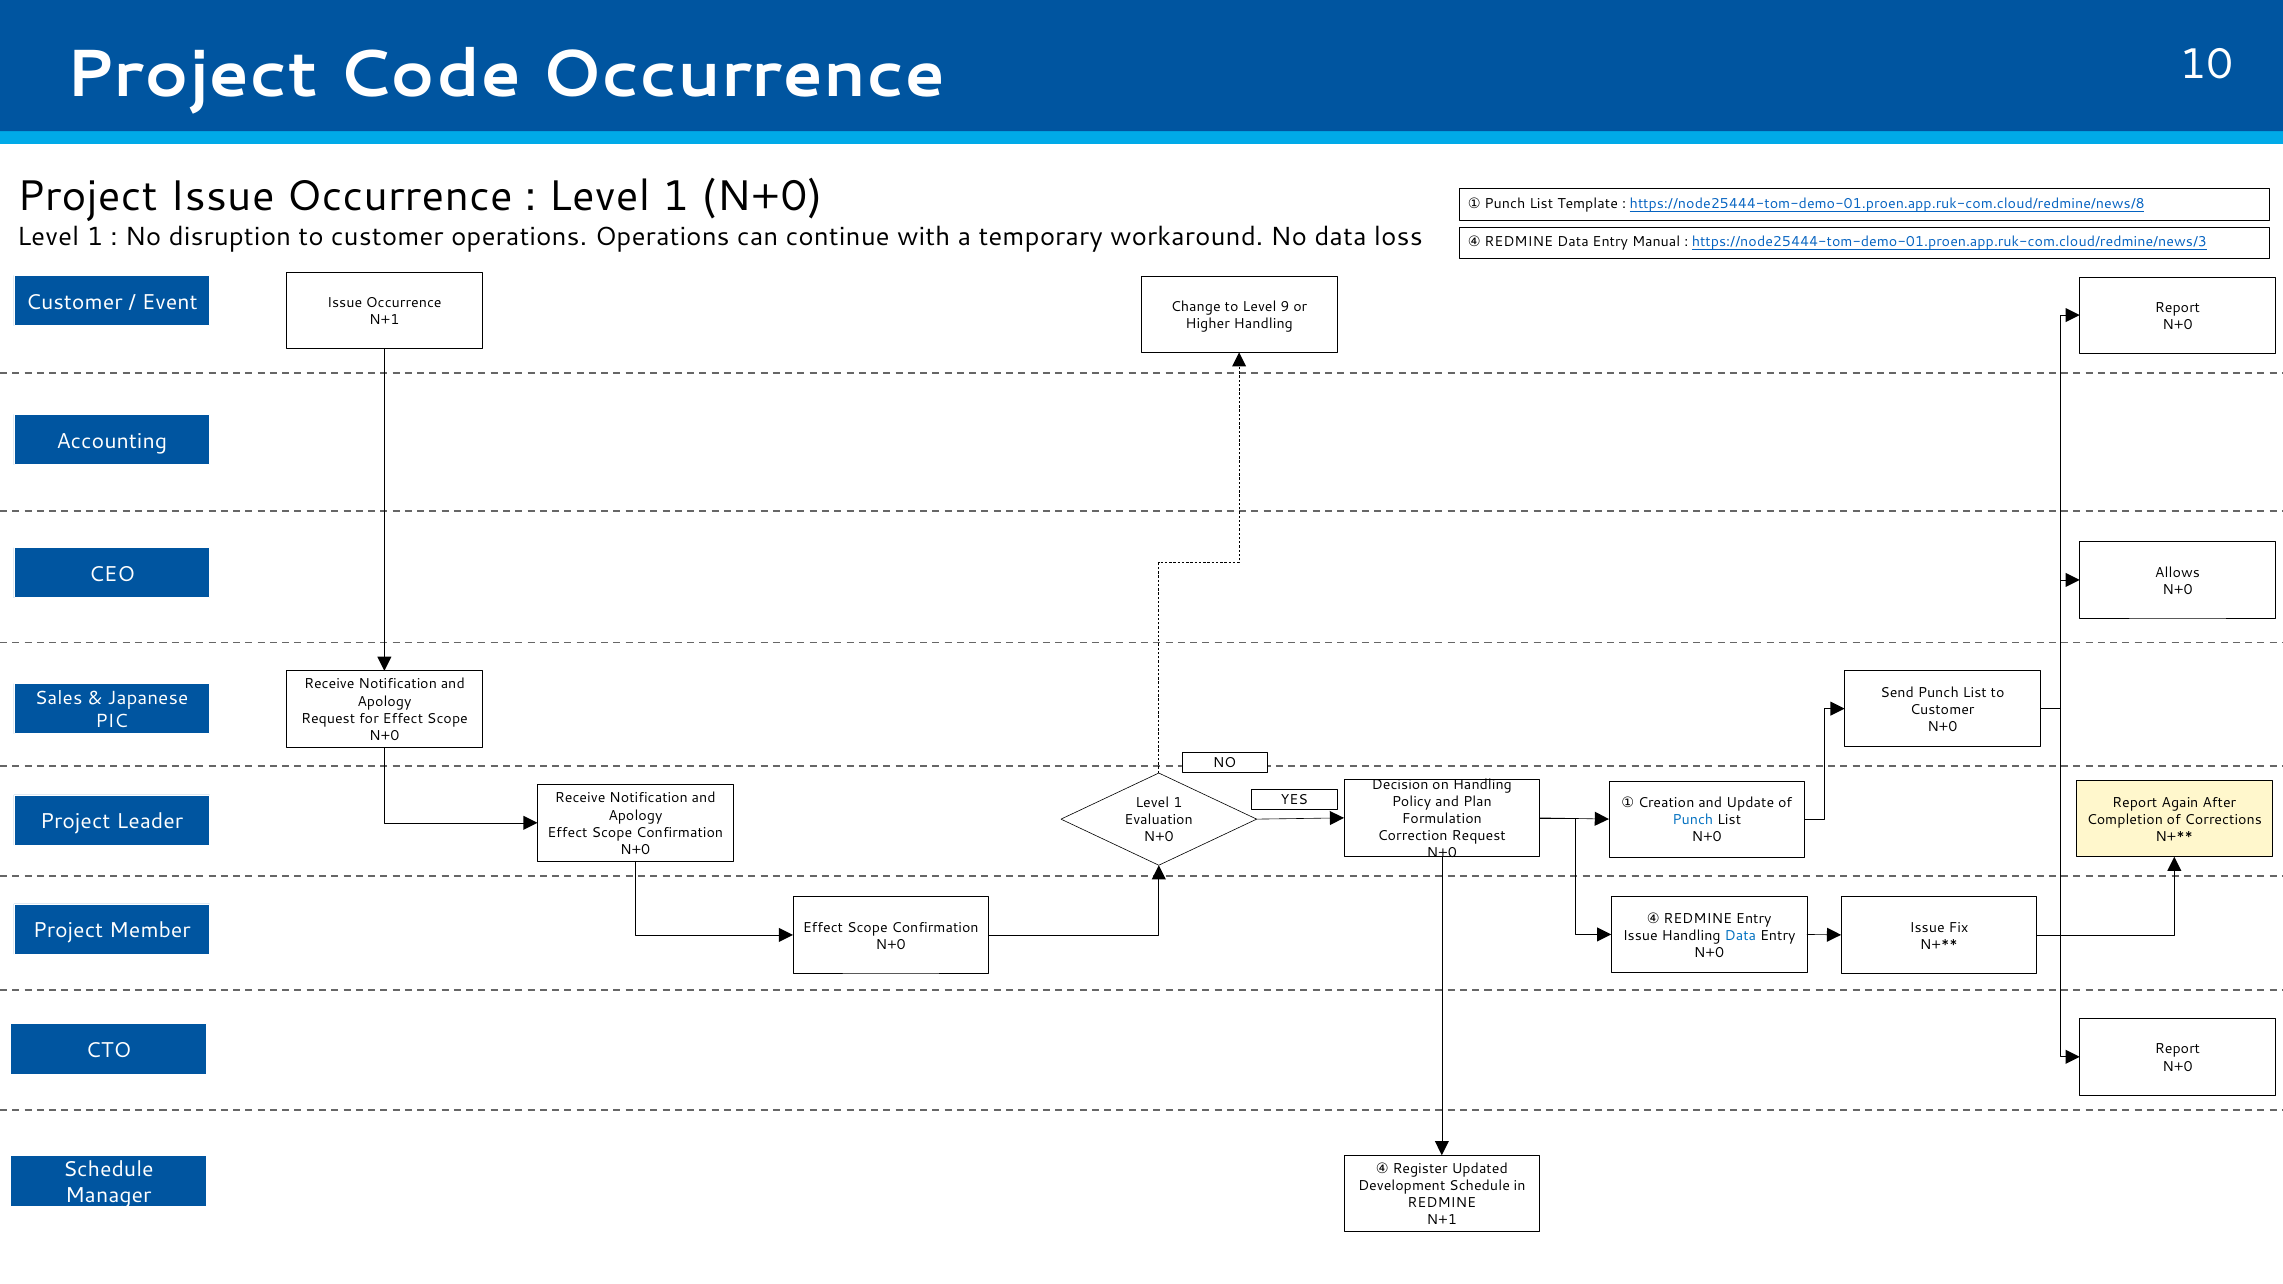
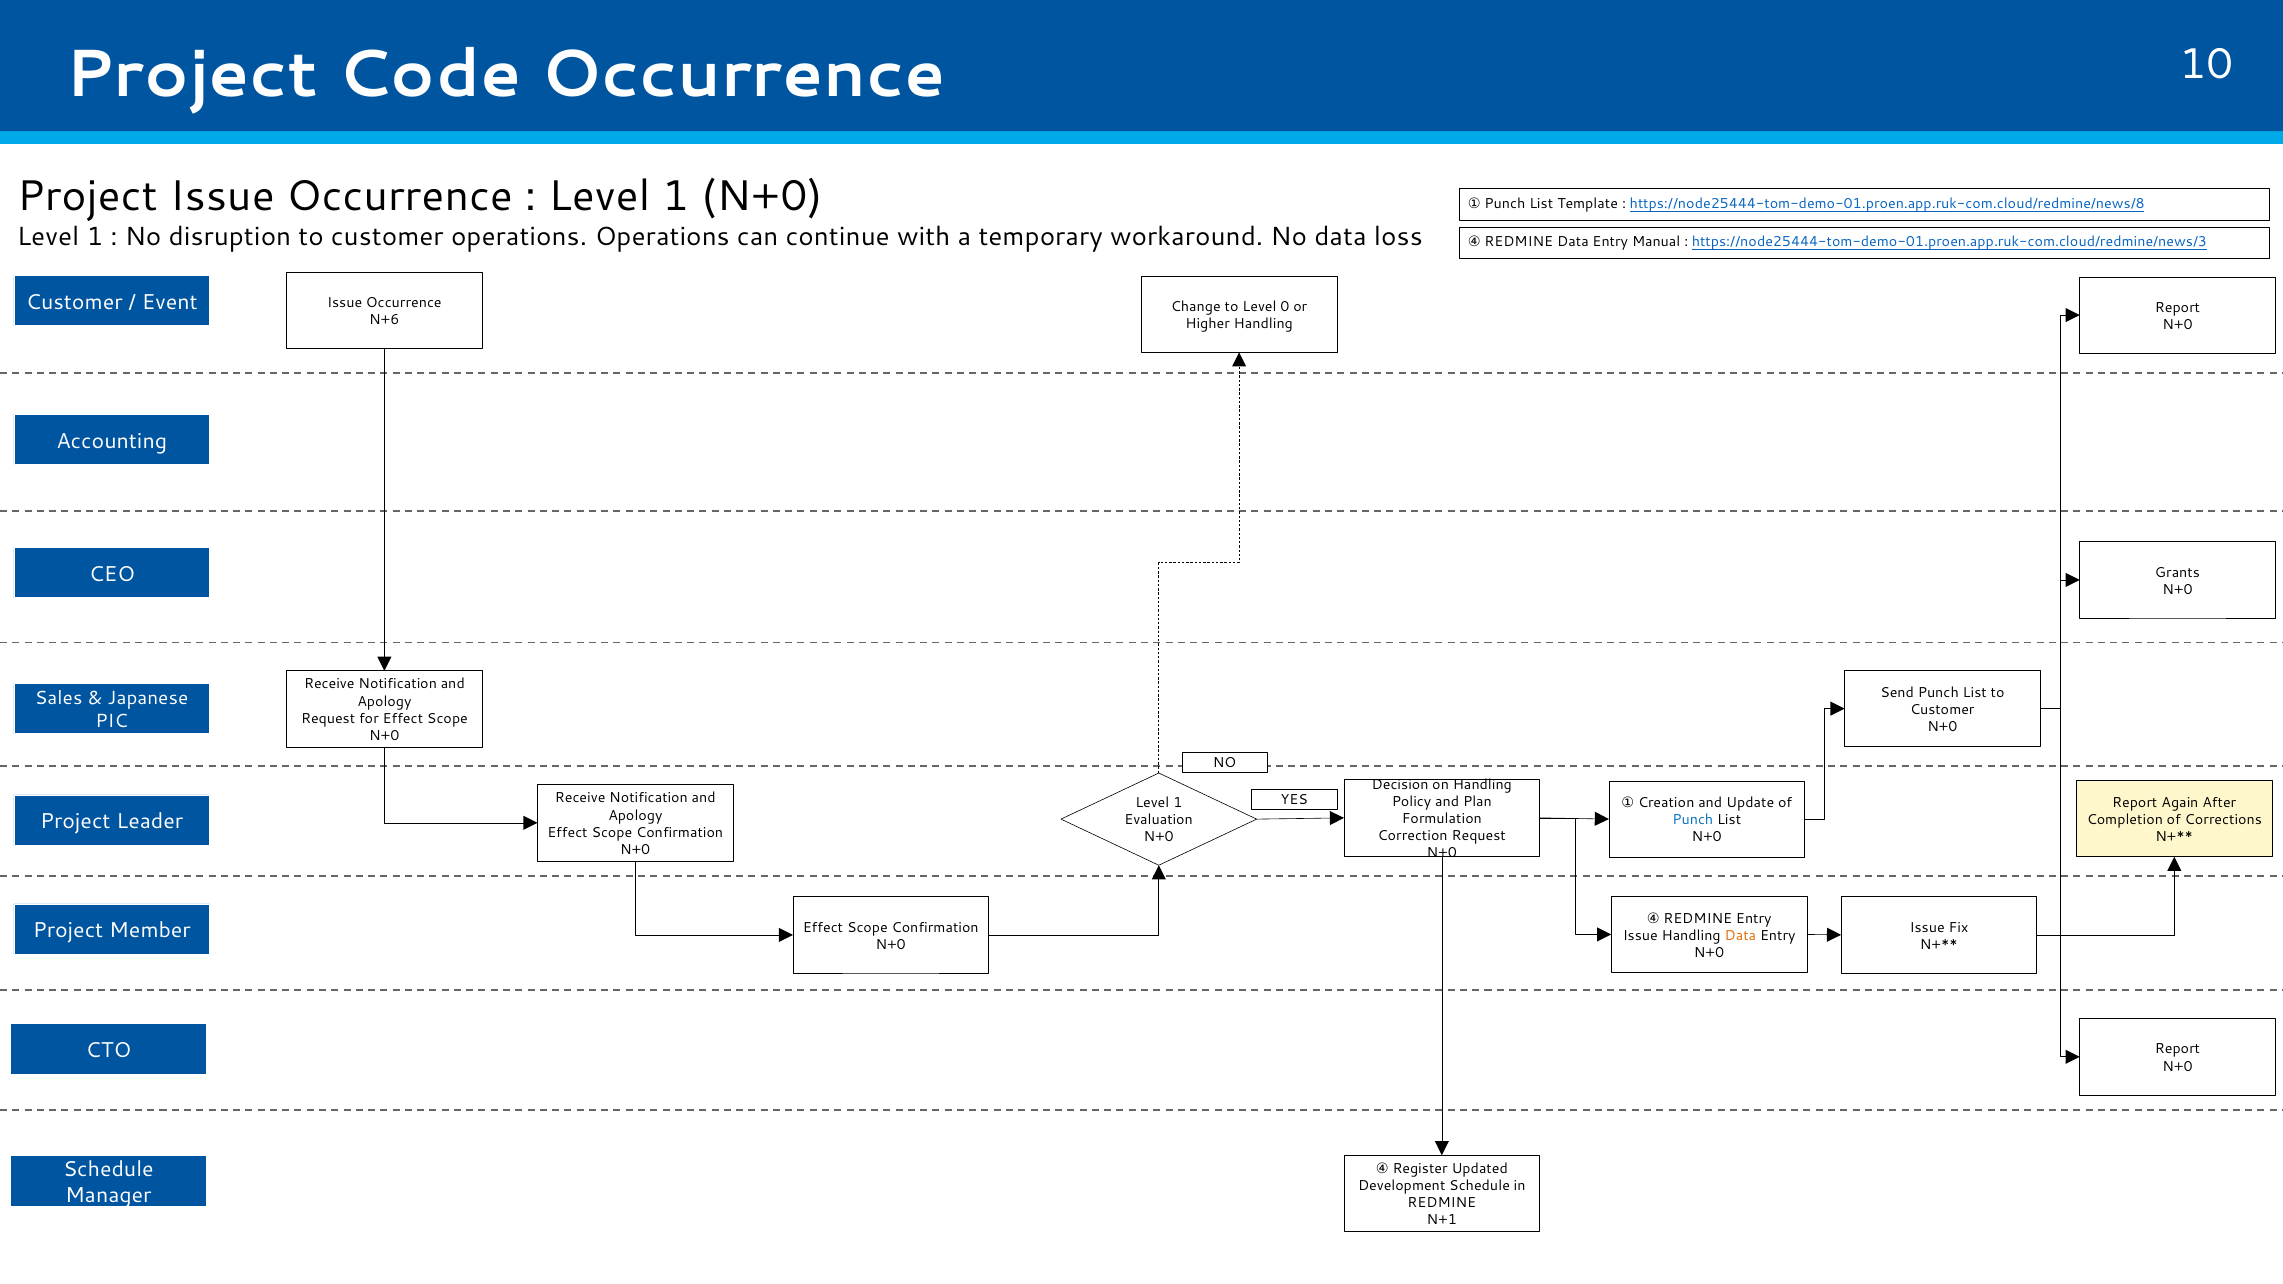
9: 9 -> 0
N+1 at (384, 320): N+1 -> N+6
Allows: Allows -> Grants
Data at (1740, 936) colour: blue -> orange
